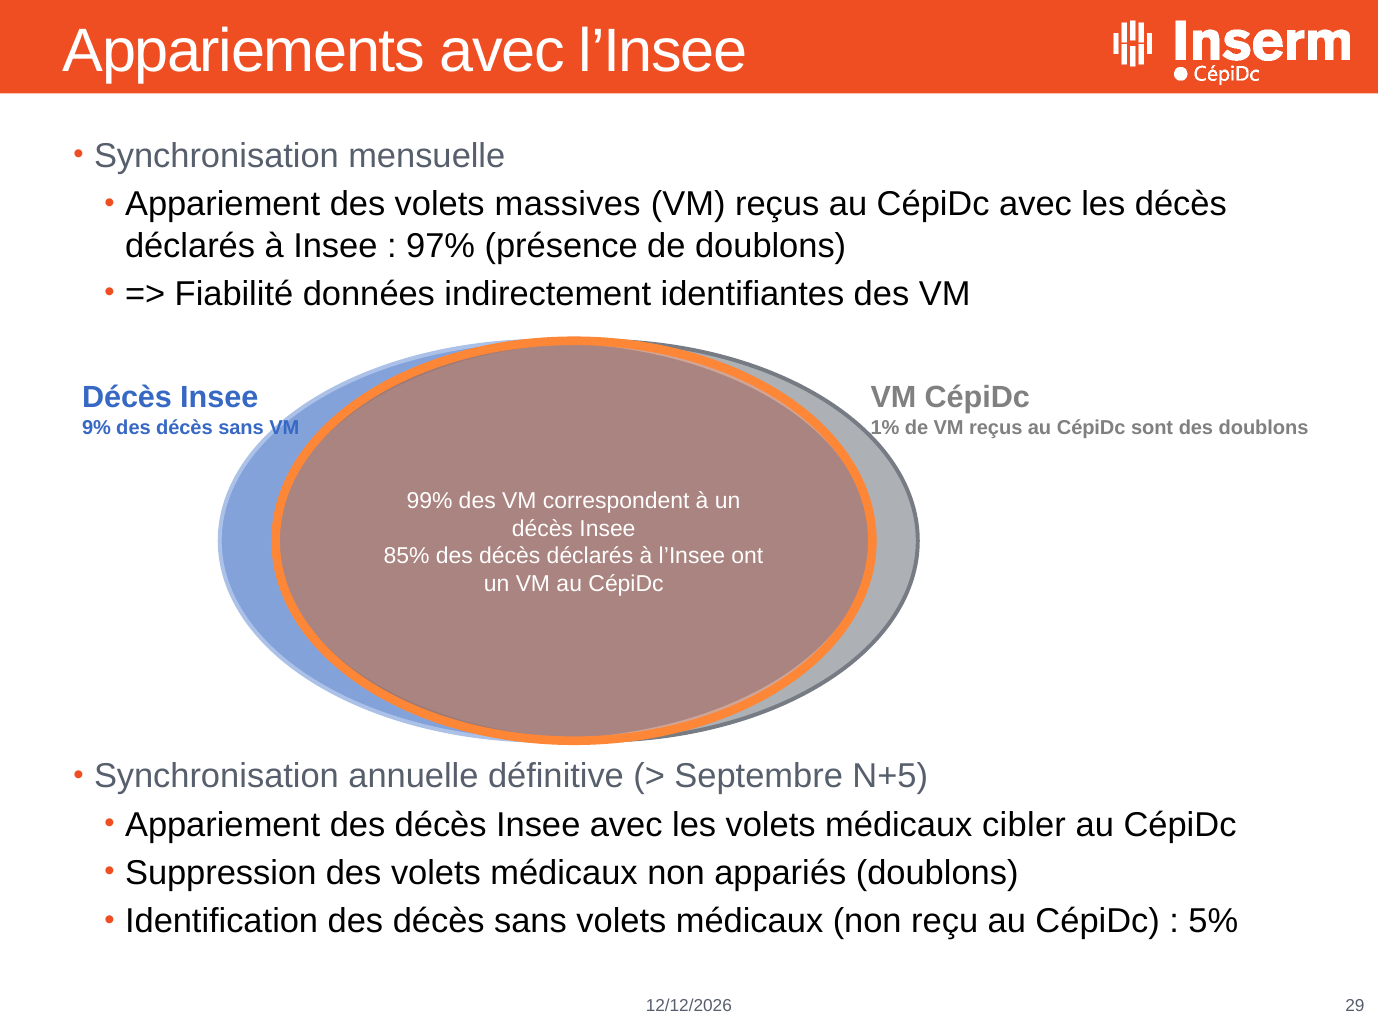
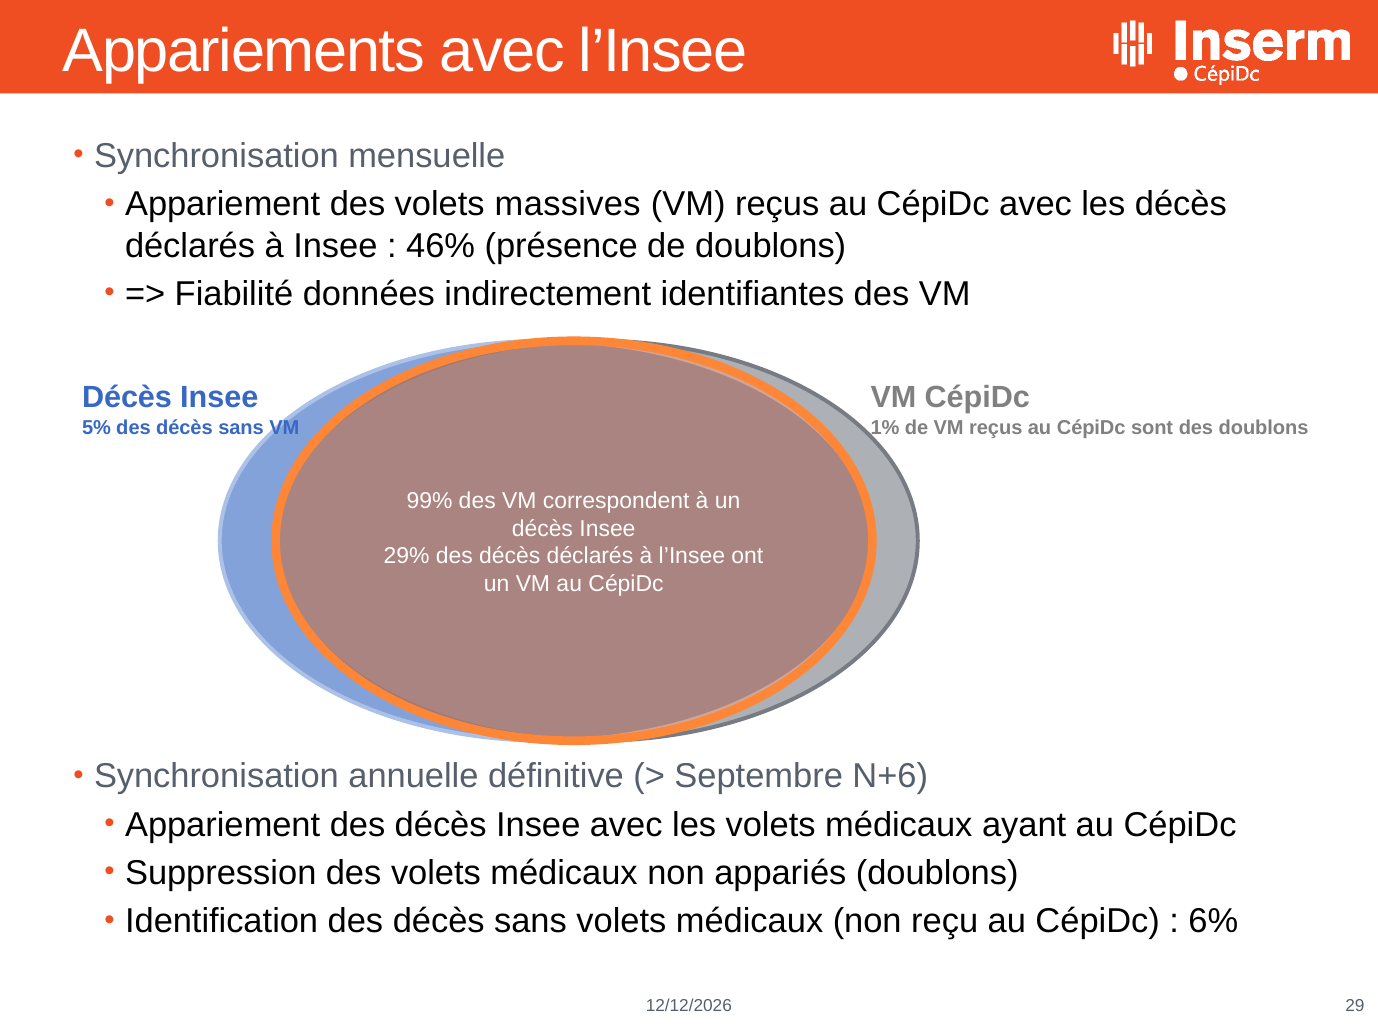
97%: 97% -> 46%
9%: 9% -> 5%
85%: 85% -> 29%
N+5: N+5 -> N+6
cibler: cibler -> ayant
5%: 5% -> 6%
